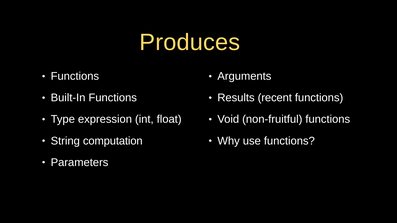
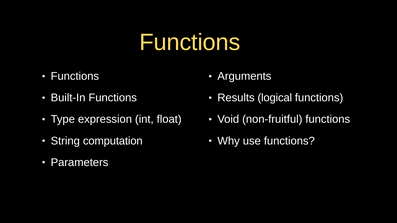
Produces at (190, 42): Produces -> Functions
recent: recent -> logical
